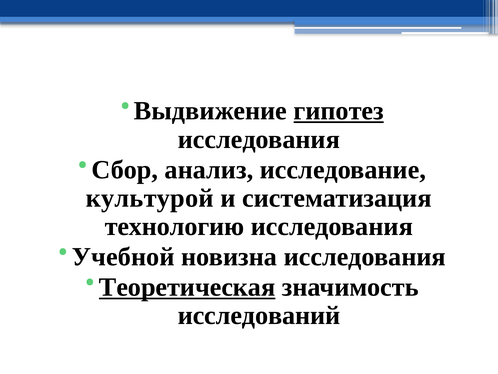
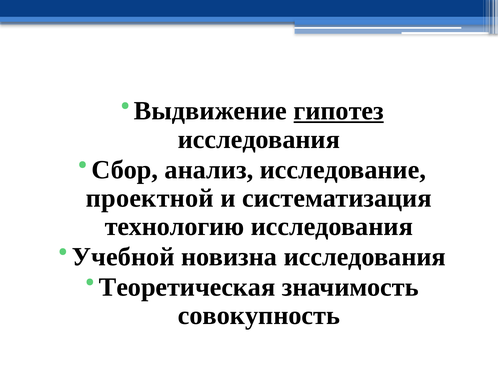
культурой: культурой -> проектной
Теоретическая underline: present -> none
исследований: исследований -> совокупность
